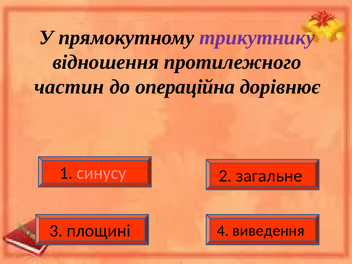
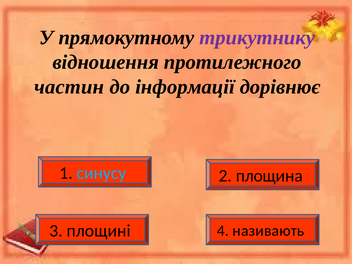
операційна: операційна -> інформації
синусу colour: pink -> light blue
загальне: загальне -> площина
виведення: виведення -> називають
